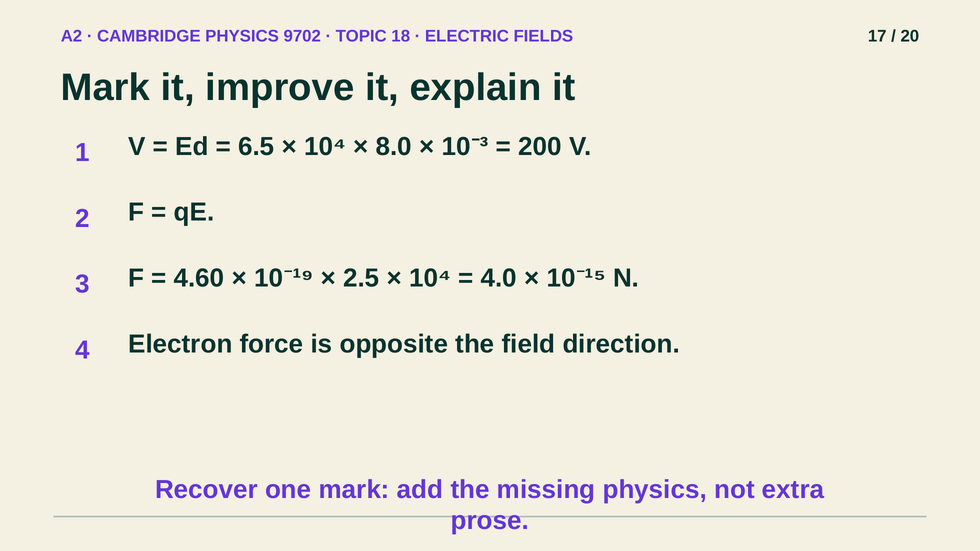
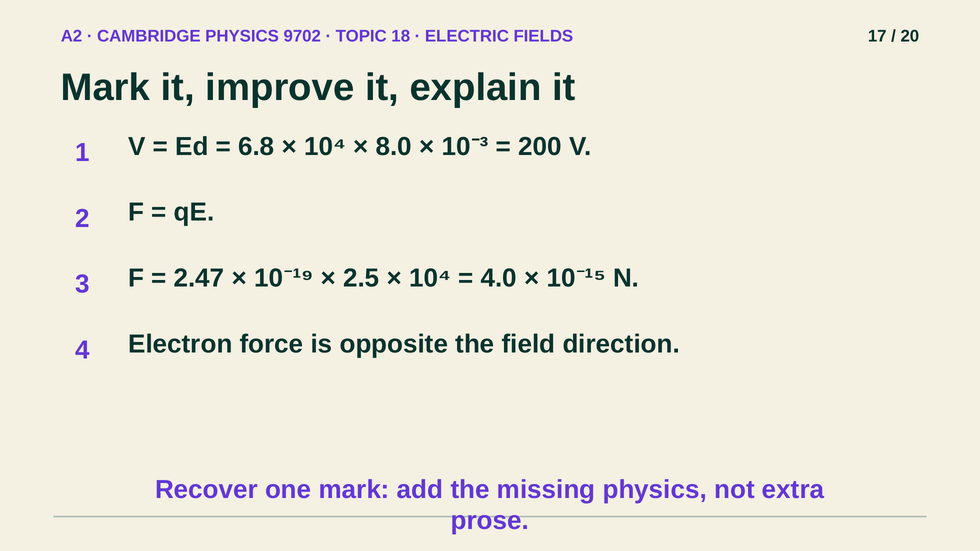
6.5: 6.5 -> 6.8
4.60: 4.60 -> 2.47
